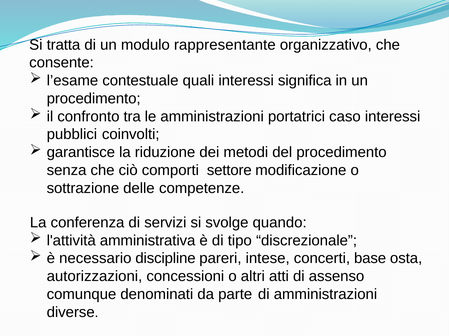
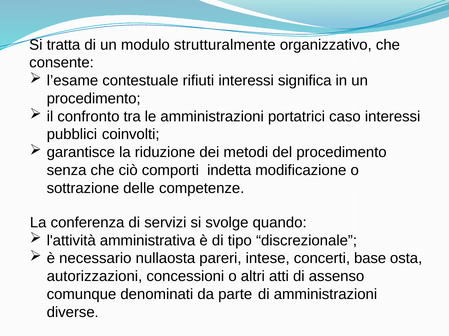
rappresentante: rappresentante -> strutturalmente
quali: quali -> rifiuti
settore: settore -> indetta
discipline: discipline -> nullaosta
